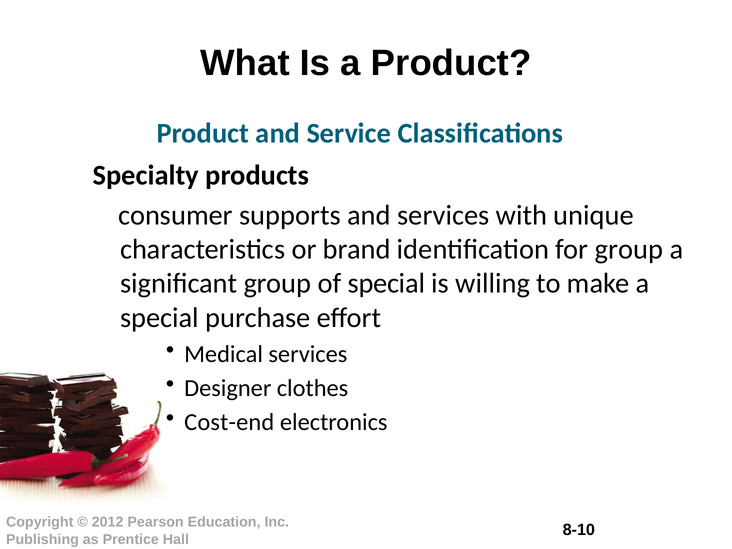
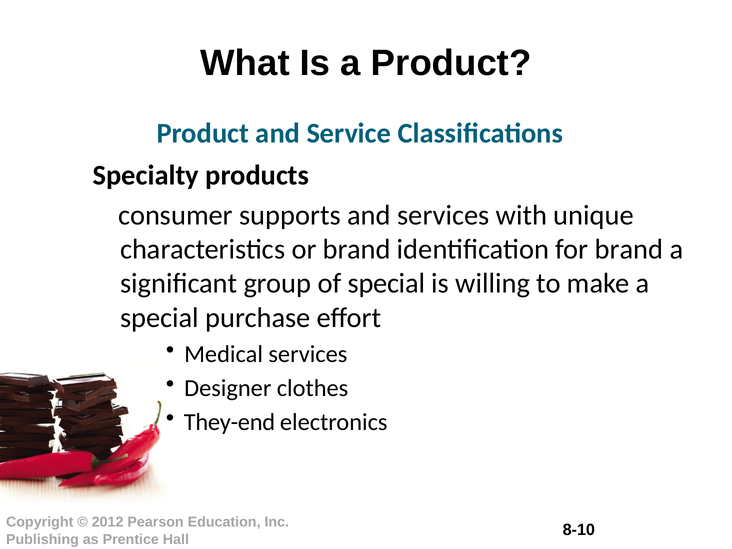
for group: group -> brand
Cost-end: Cost-end -> They-end
